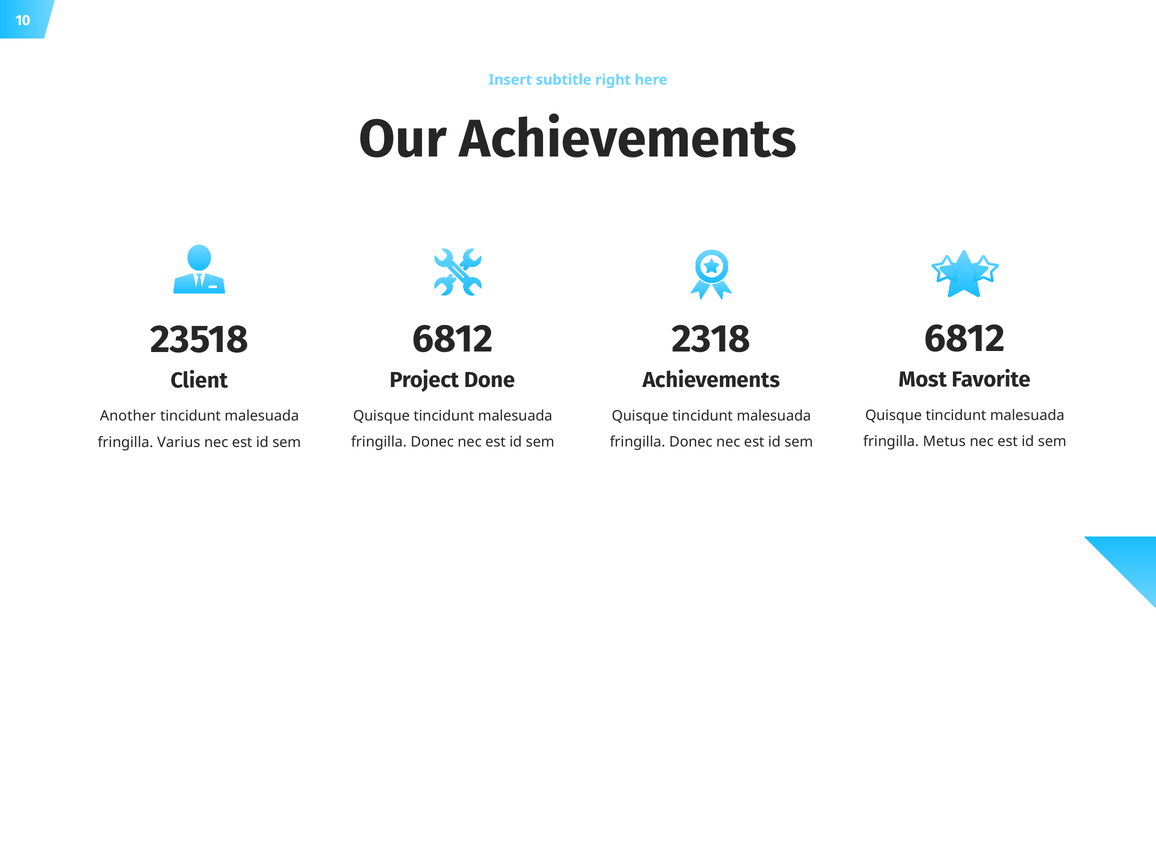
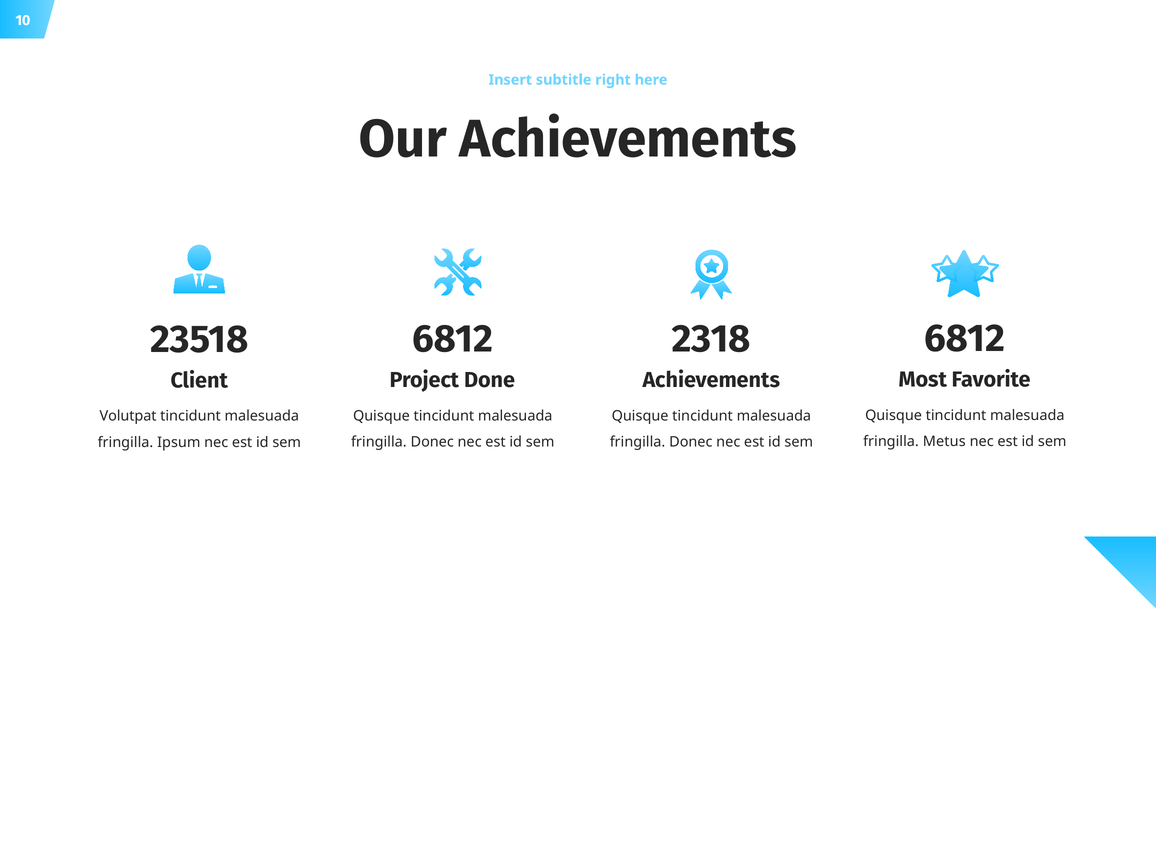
Another: Another -> Volutpat
Varius: Varius -> Ipsum
